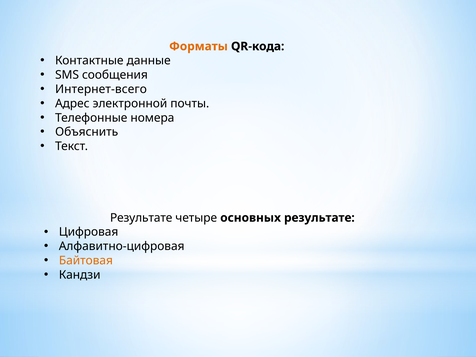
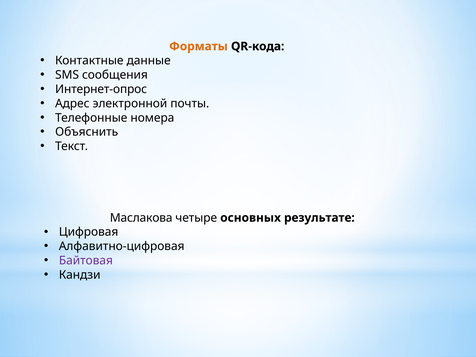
Интернет-всего: Интернет-всего -> Интернет-опрос
Результате at (141, 218): Результате -> Маслакова
Байтовая colour: orange -> purple
